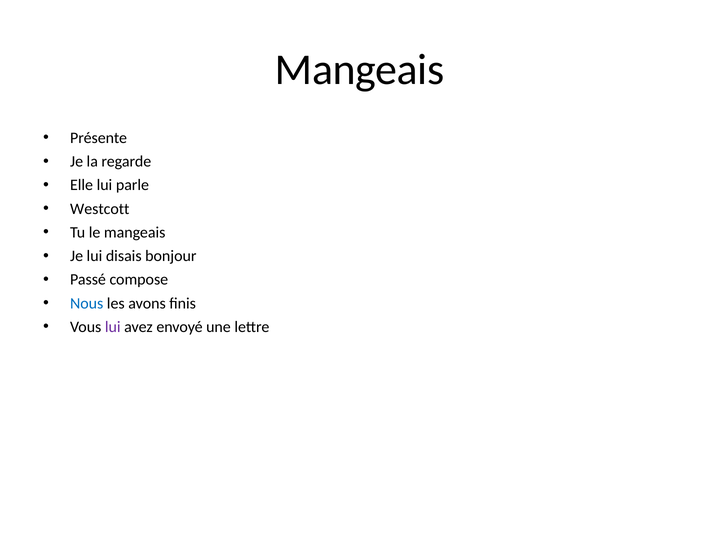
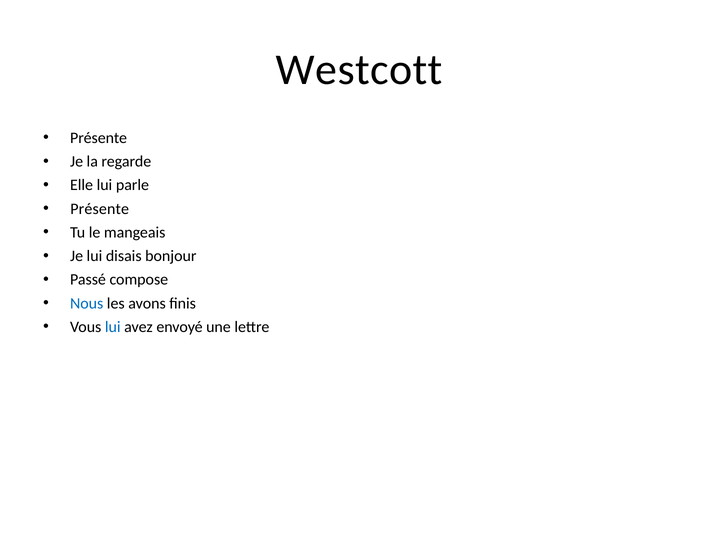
Mangeais at (360, 70): Mangeais -> Westcott
Westcott at (100, 209): Westcott -> Présente
lui at (113, 327) colour: purple -> blue
